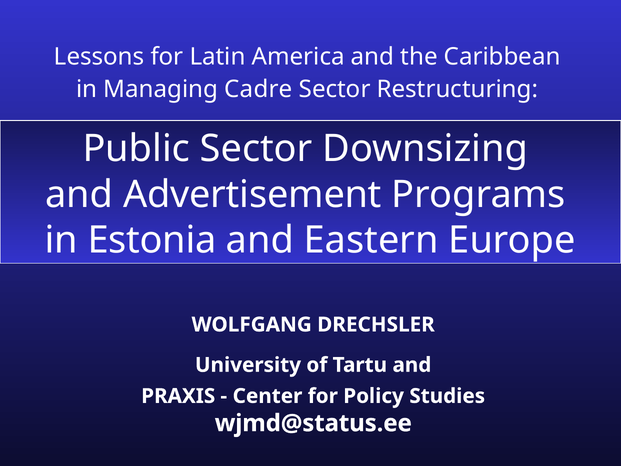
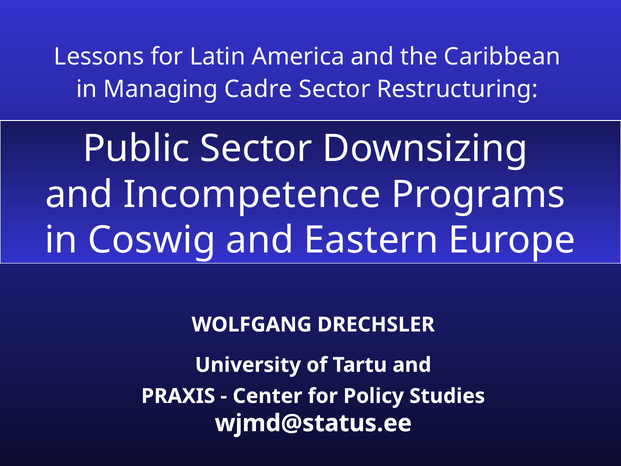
Advertisement: Advertisement -> Incompetence
Estonia: Estonia -> Coswig
